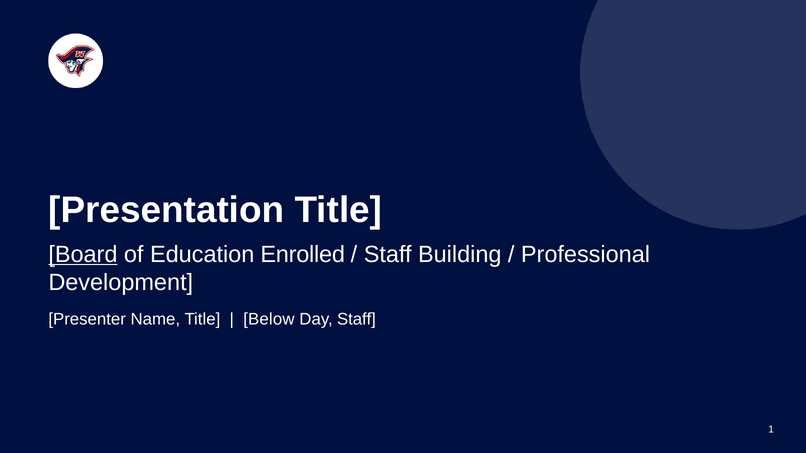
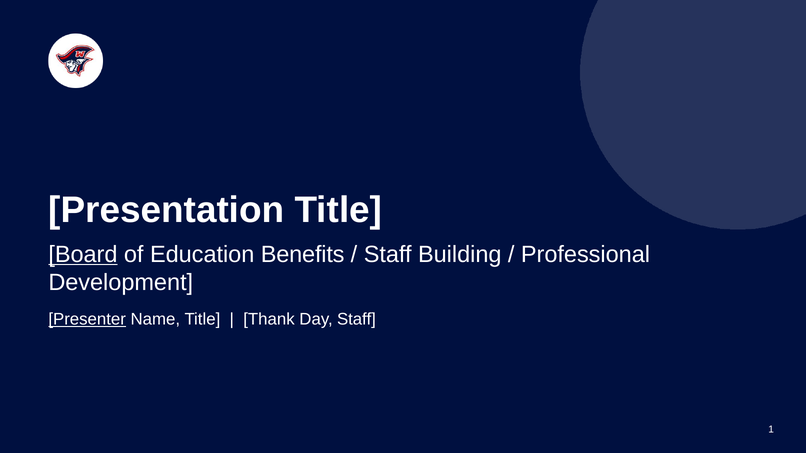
Enrolled: Enrolled -> Benefits
Presenter underline: none -> present
Below: Below -> Thank
